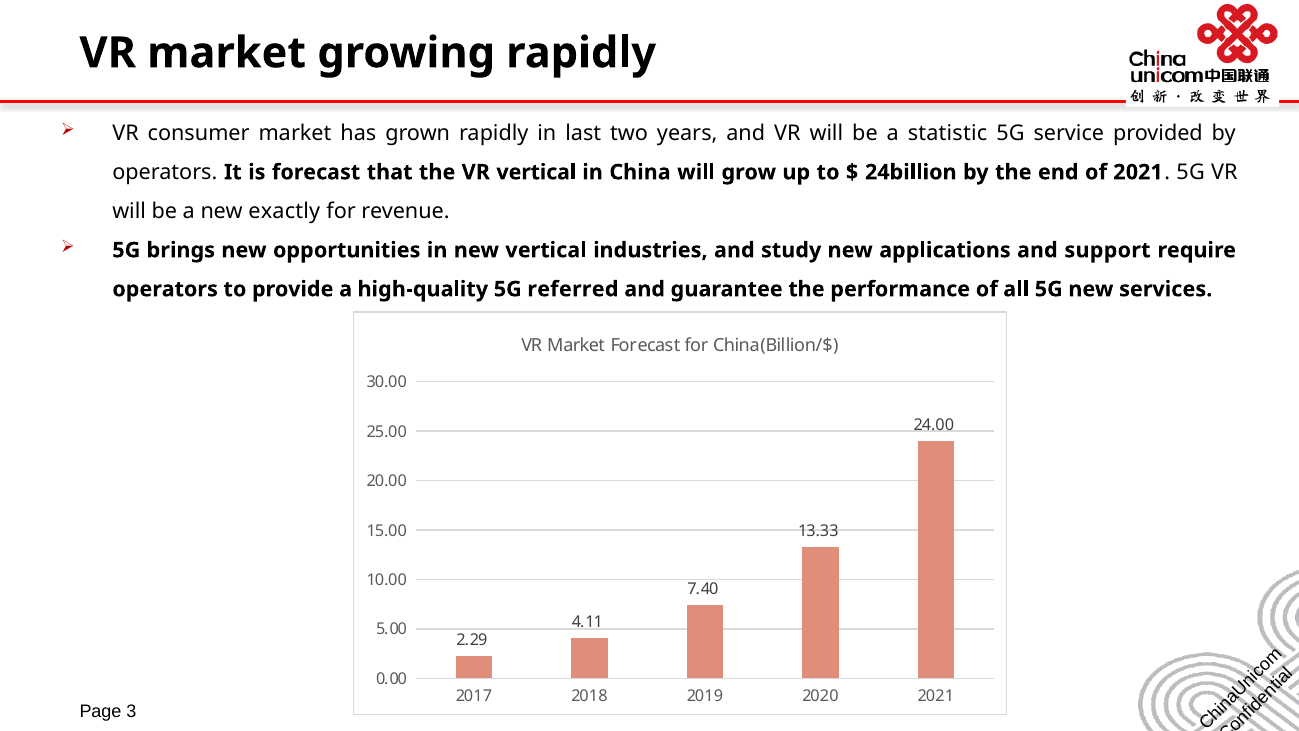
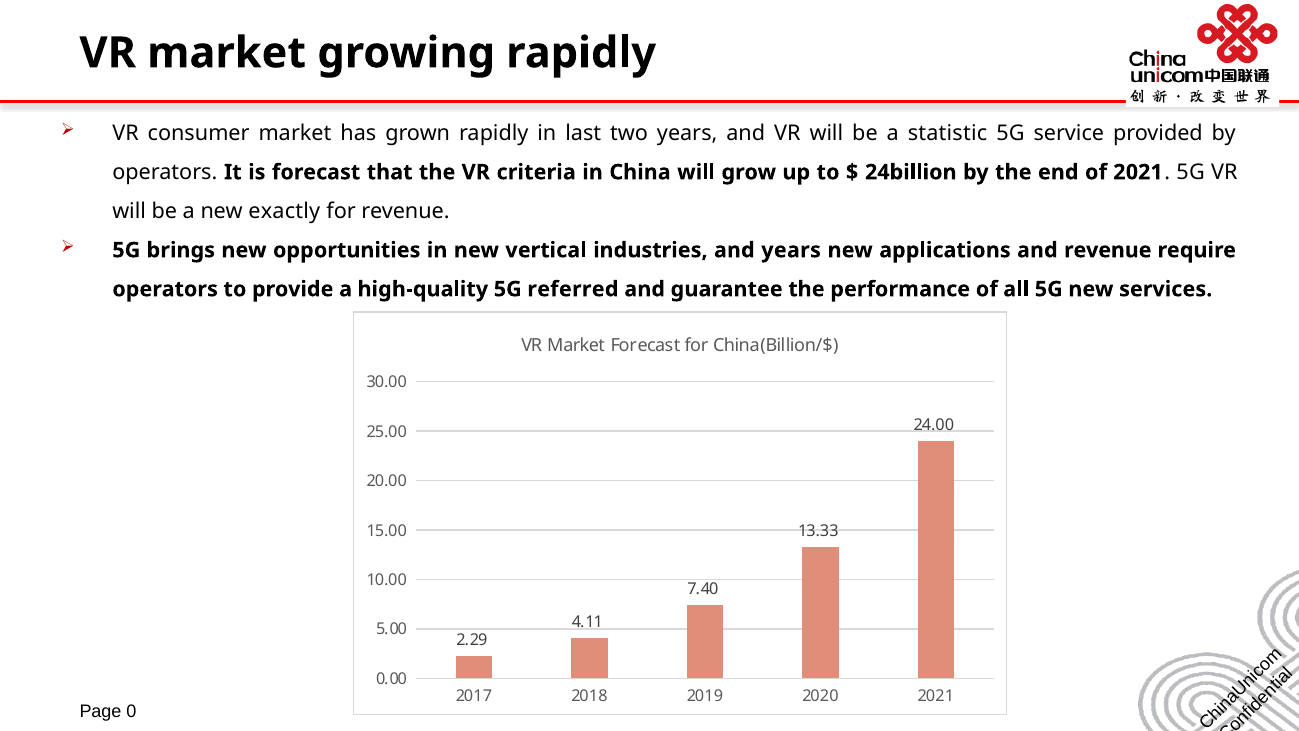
VR vertical: vertical -> criteria
and study: study -> years
and support: support -> revenue
3: 3 -> 0
